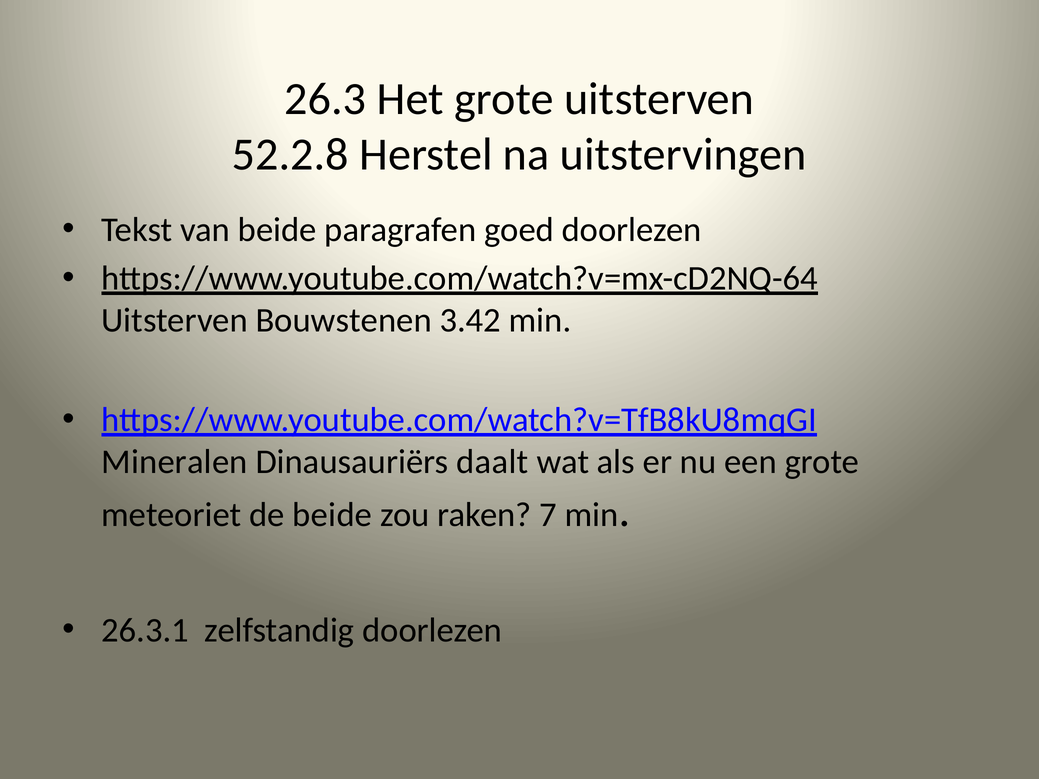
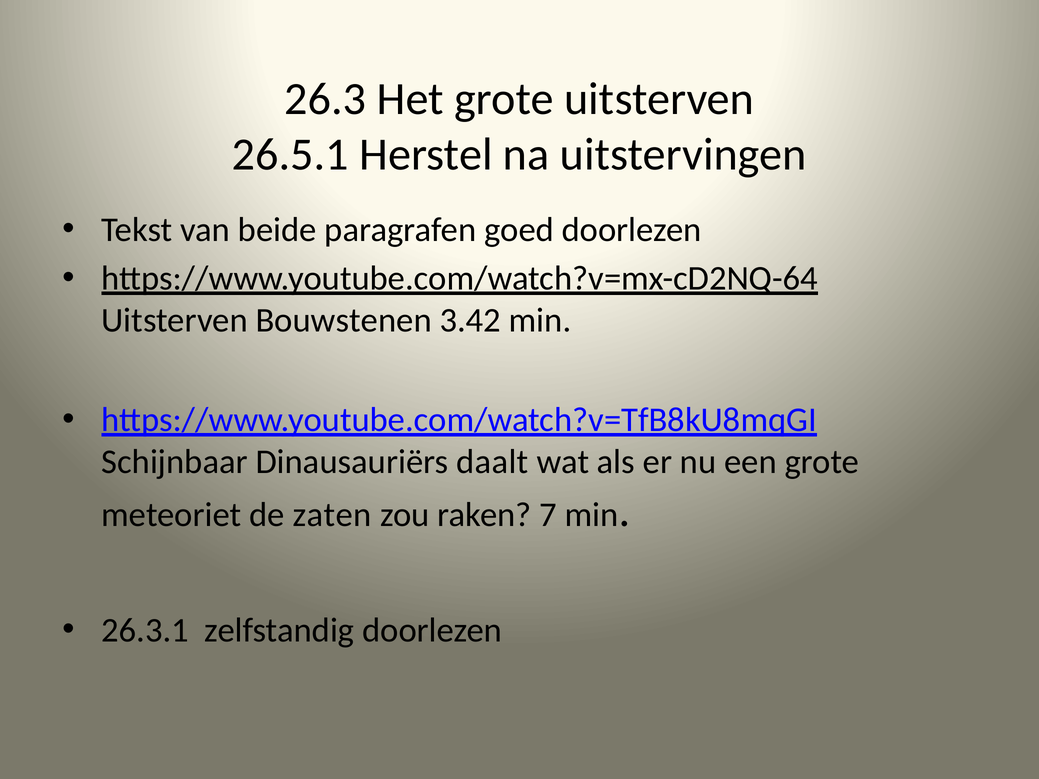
52.2.8: 52.2.8 -> 26.5.1
Mineralen: Mineralen -> Schijnbaar
de beide: beide -> zaten
